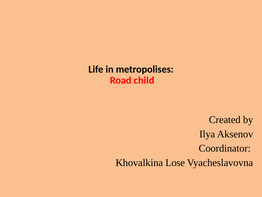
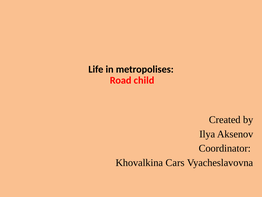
Lose: Lose -> Cars
